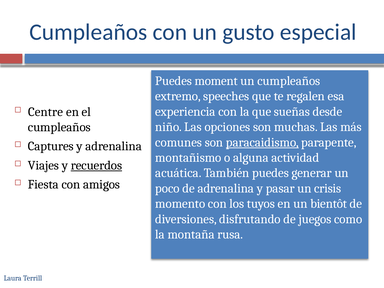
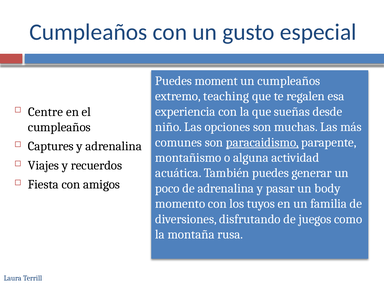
speeches: speeches -> teaching
recuerdos underline: present -> none
crisis: crisis -> body
bientôt: bientôt -> familia
